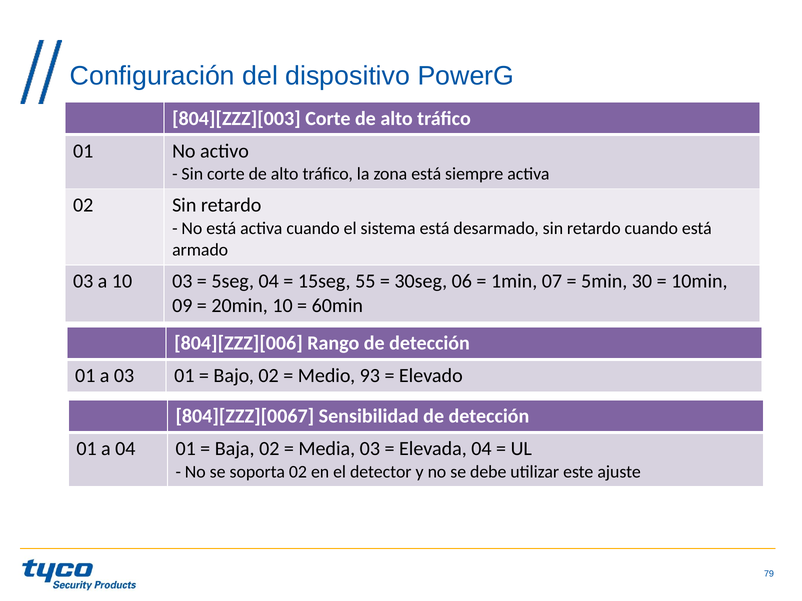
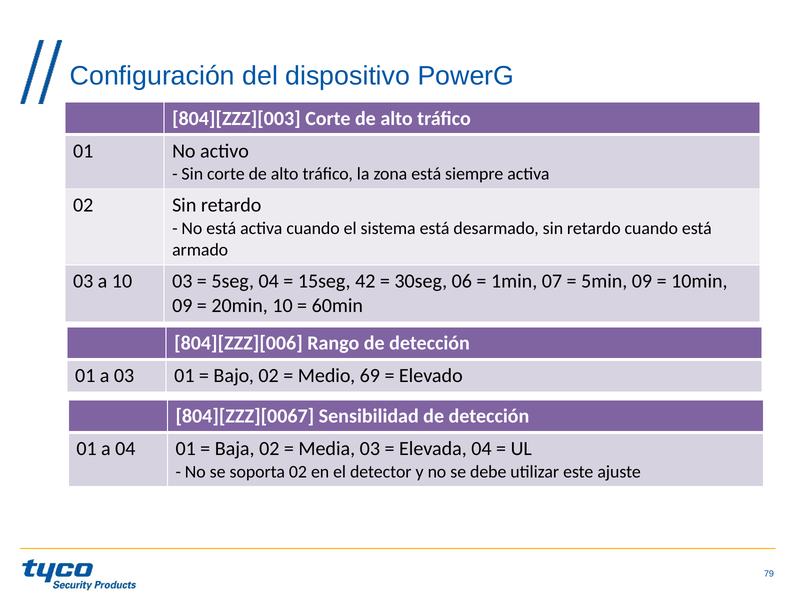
55: 55 -> 42
5min 30: 30 -> 09
93: 93 -> 69
